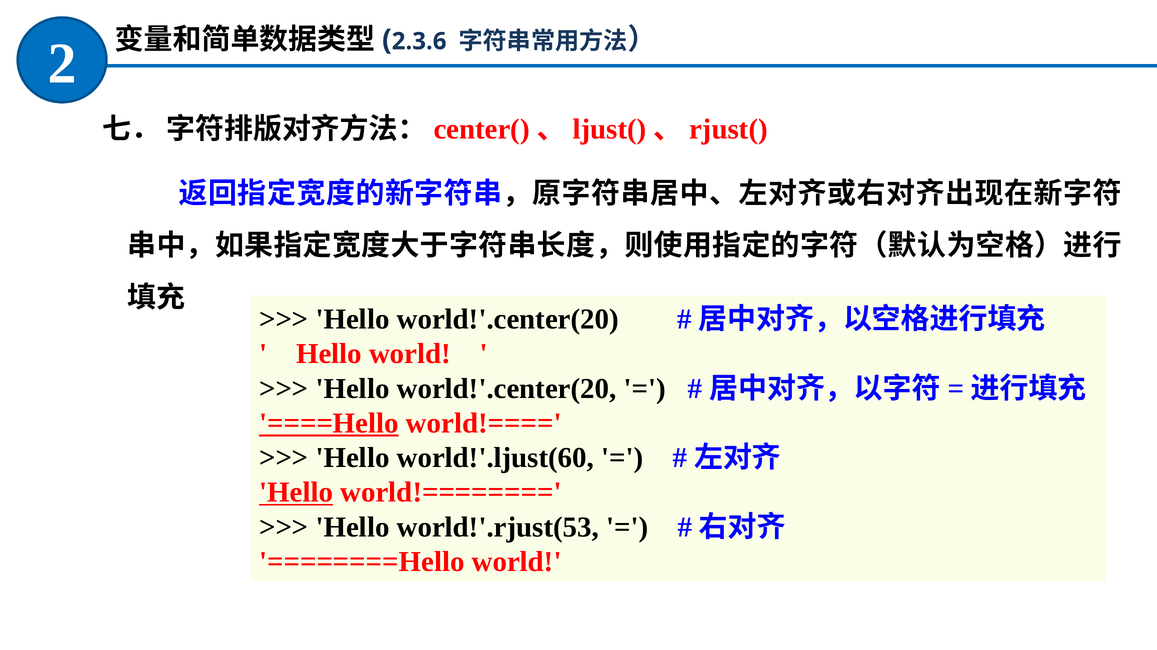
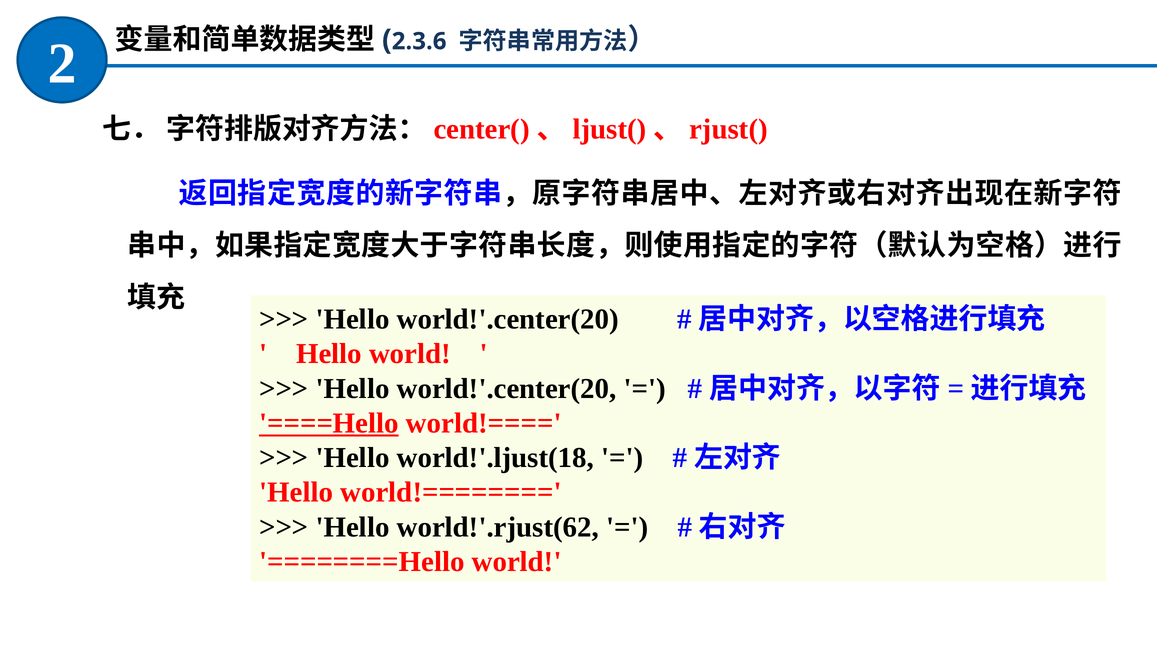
world!'.ljust(60: world!'.ljust(60 -> world!'.ljust(18
Hello at (296, 493) underline: present -> none
world!'.rjust(53: world!'.rjust(53 -> world!'.rjust(62
